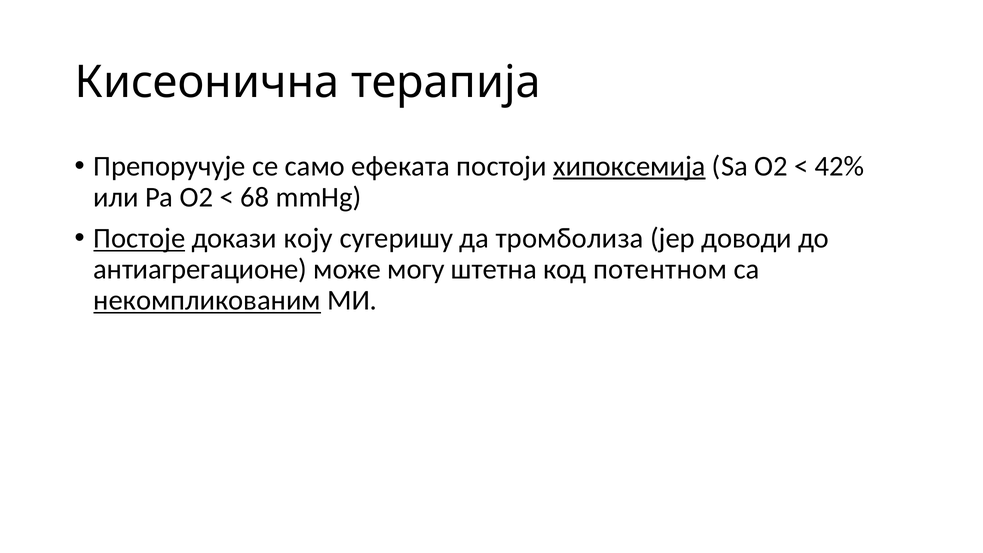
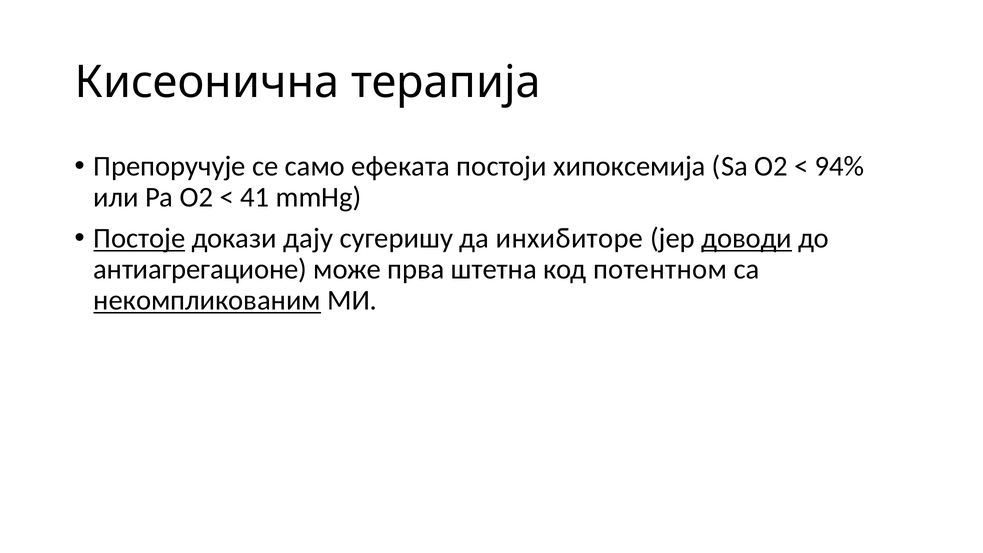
хипоксемија underline: present -> none
42%: 42% -> 94%
68: 68 -> 41
коју: коју -> дају
тромболиза: тромболиза -> инхибиторе
доводи underline: none -> present
могу: могу -> прва
